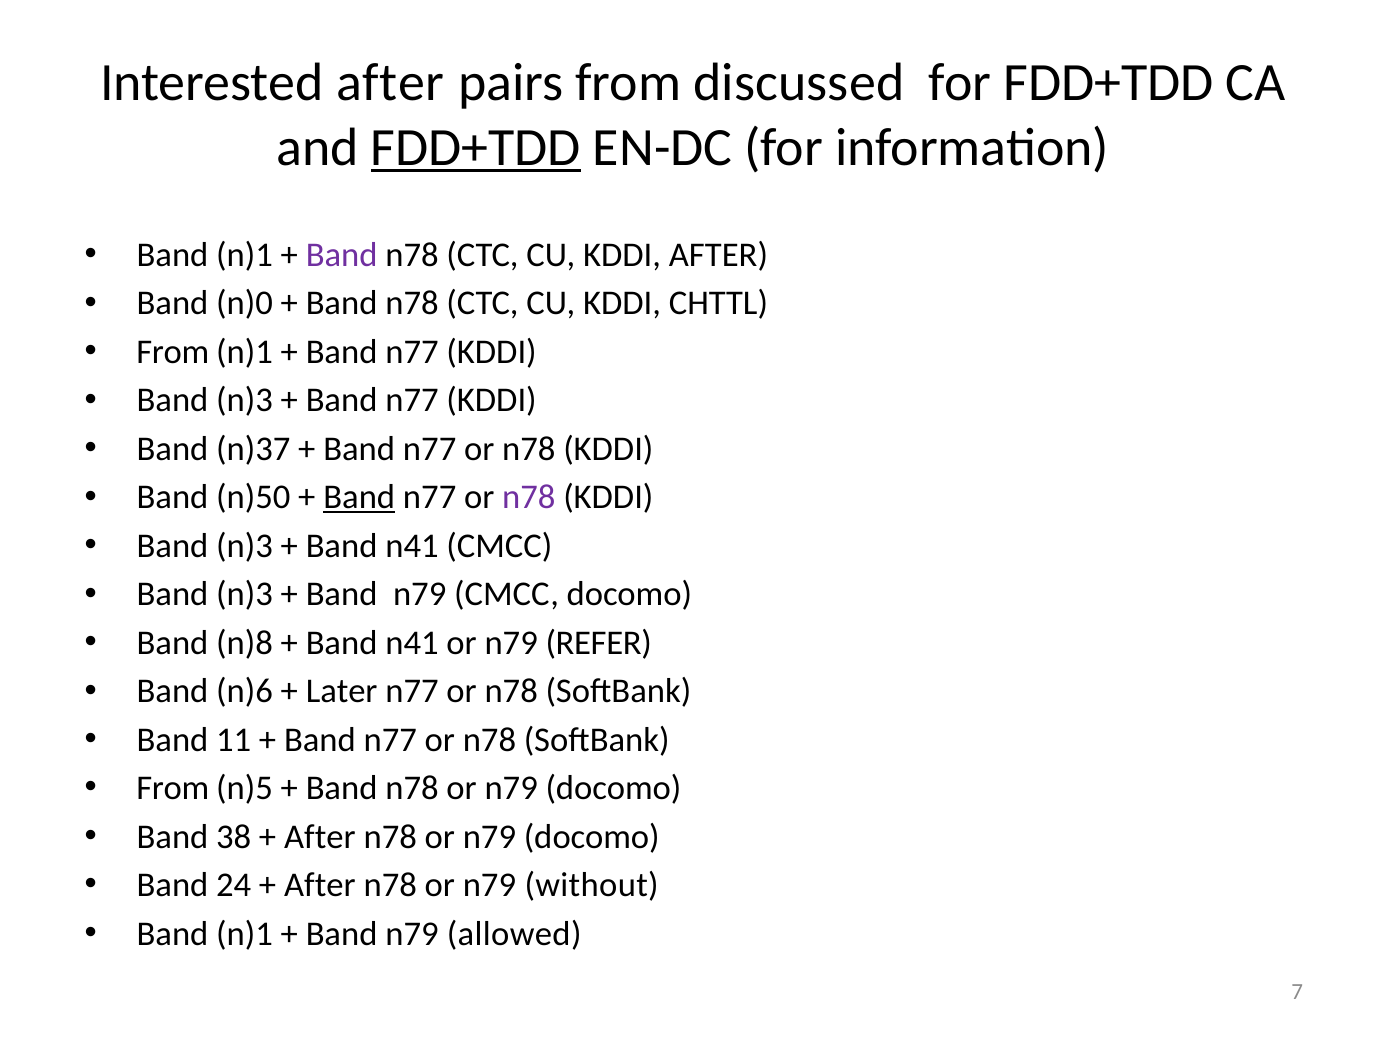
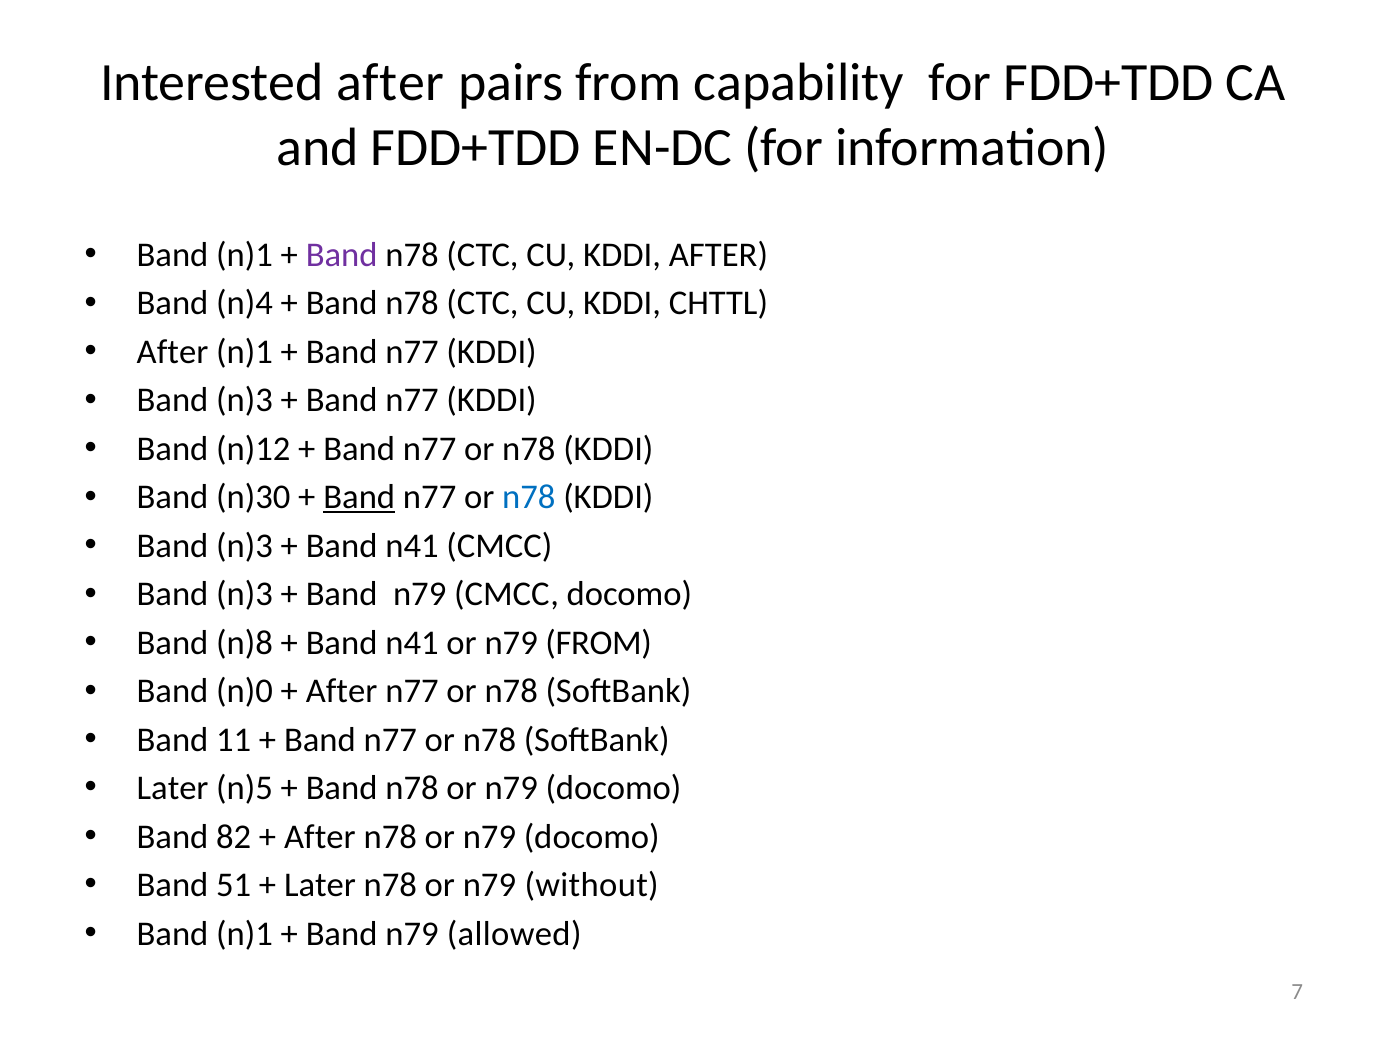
discussed: discussed -> capability
FDD+TDD at (476, 148) underline: present -> none
n)0: n)0 -> n)4
From at (173, 352): From -> After
n)37: n)37 -> n)12
n)50: n)50 -> n)30
n78 at (529, 498) colour: purple -> blue
n79 REFER: REFER -> FROM
n)6: n)6 -> n)0
Later at (342, 692): Later -> After
From at (173, 789): From -> Later
38: 38 -> 82
24: 24 -> 51
After at (320, 886): After -> Later
